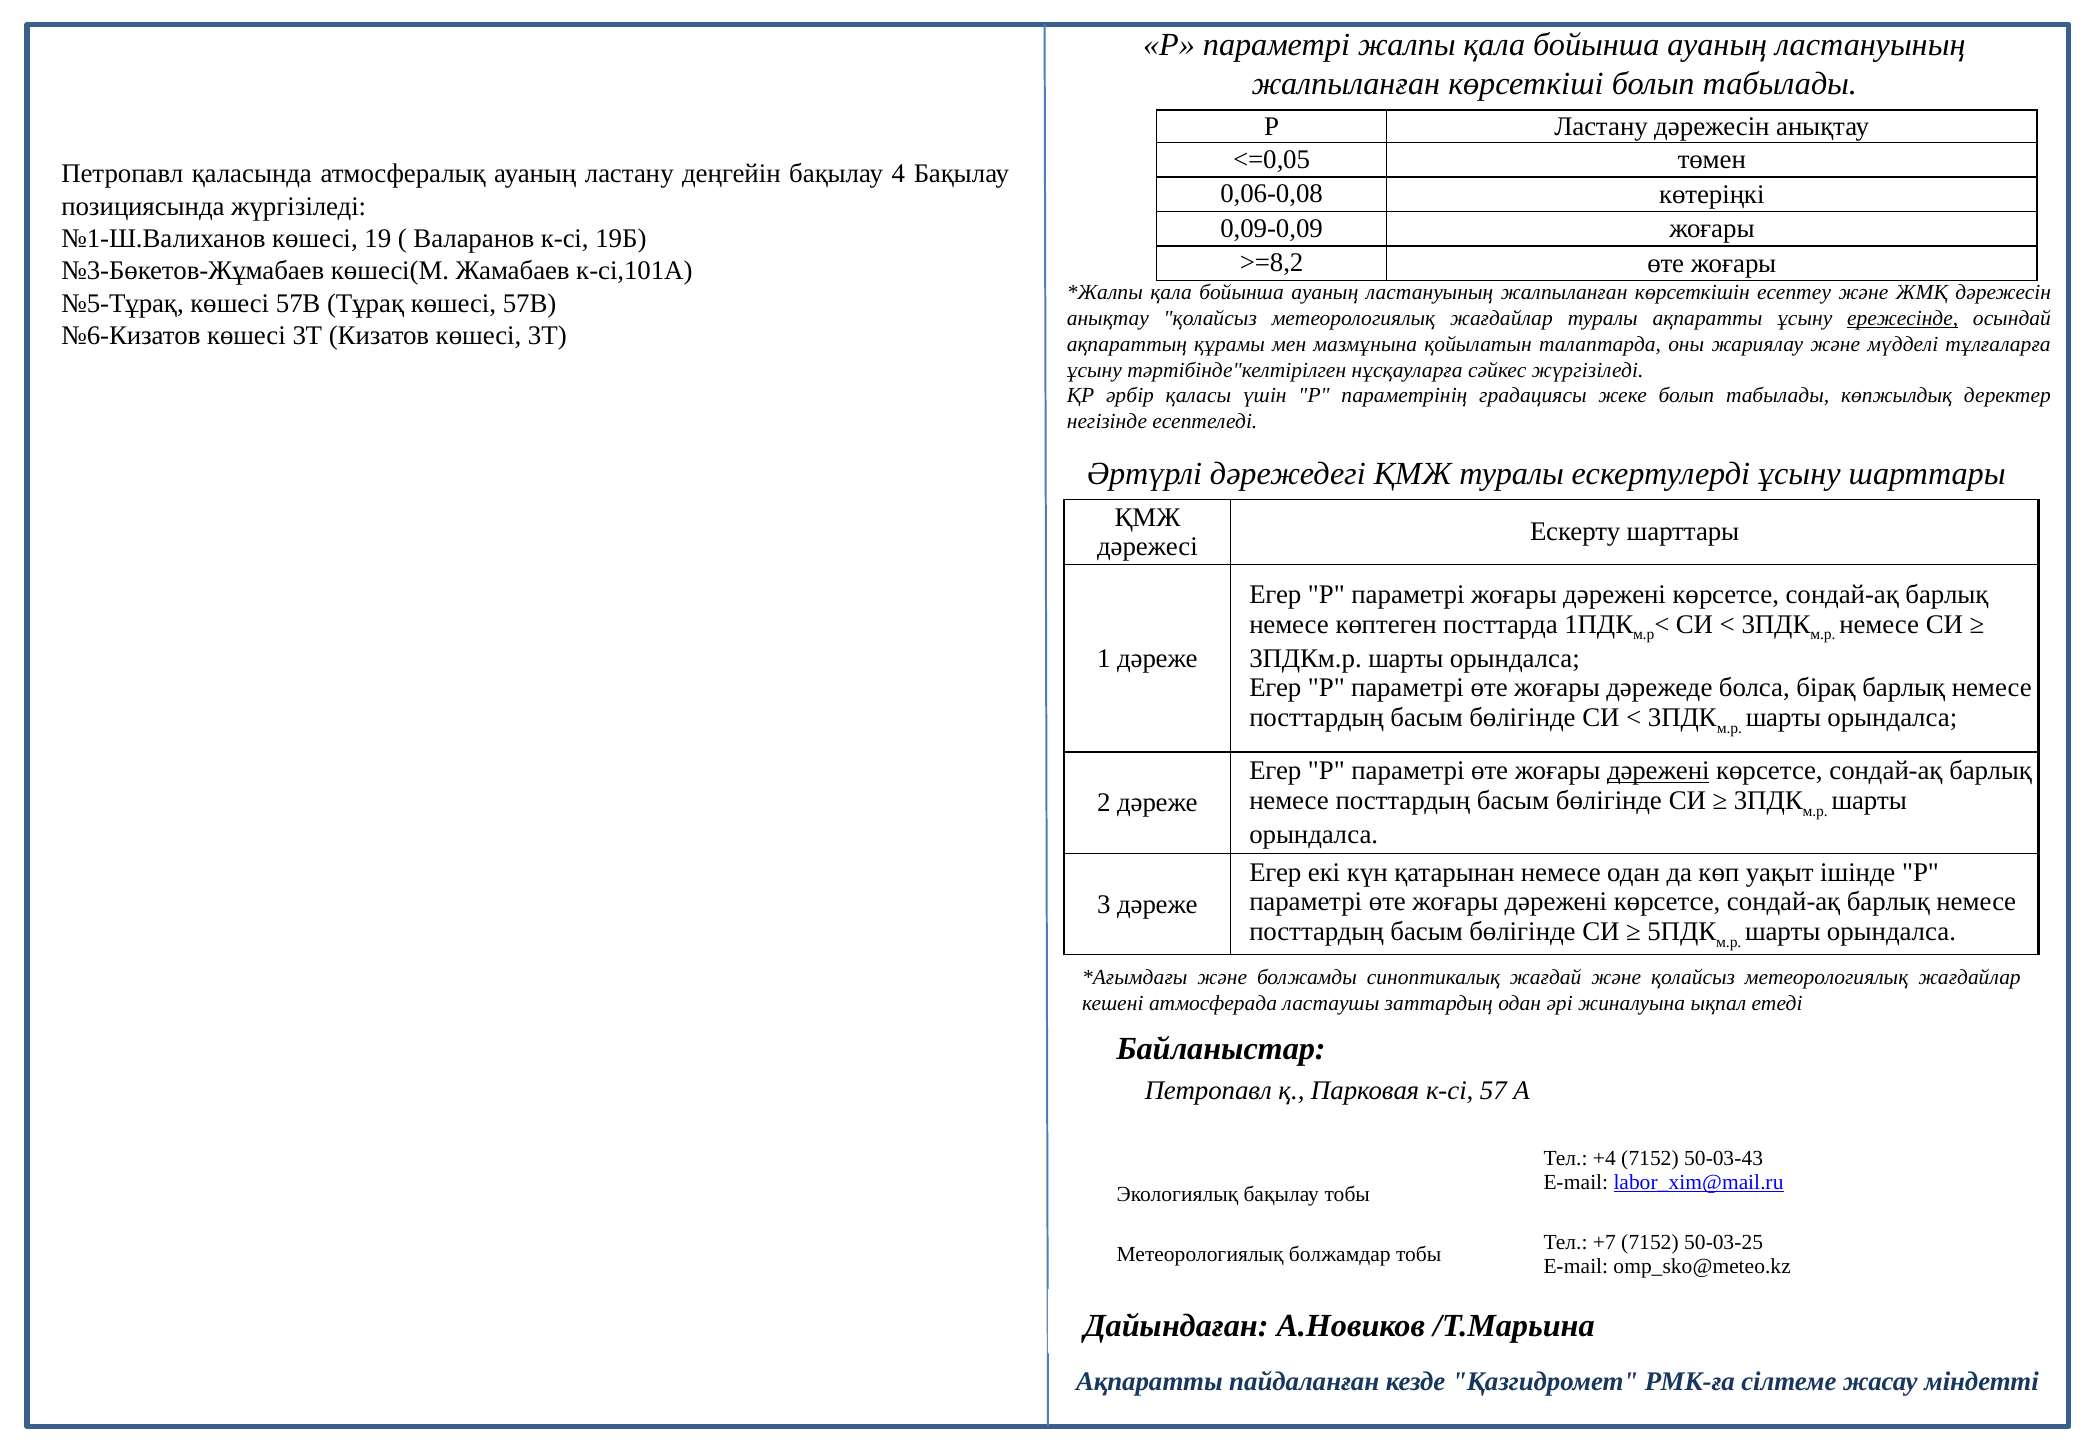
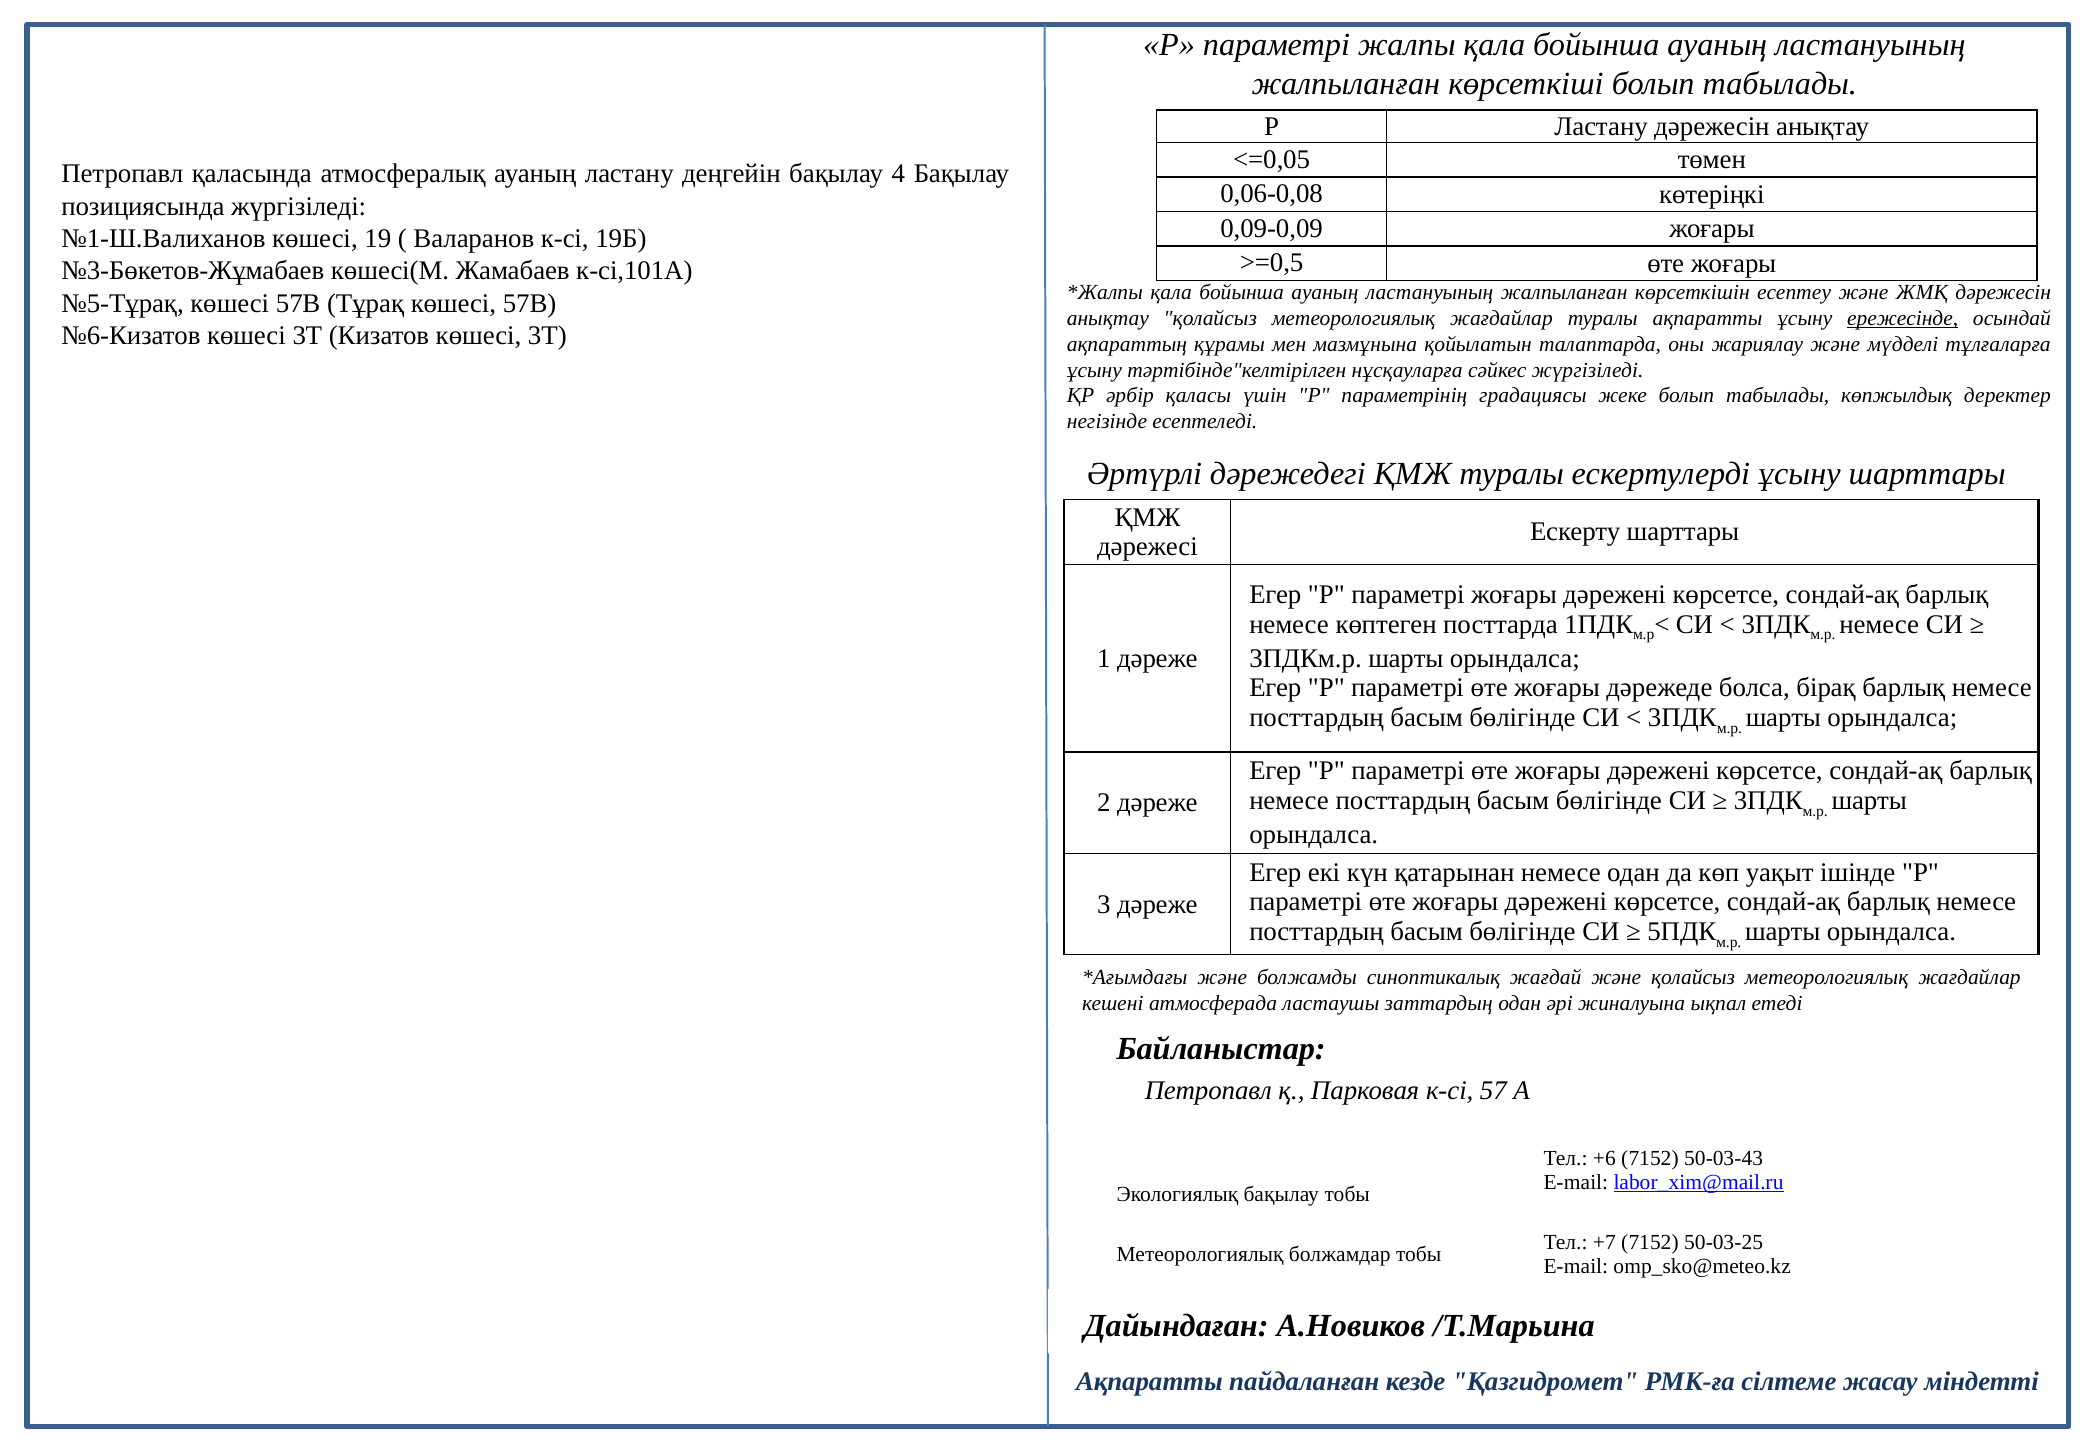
>=8,2: >=8,2 -> >=0,5
дәрежені at (1658, 771) underline: present -> none
+4: +4 -> +6
